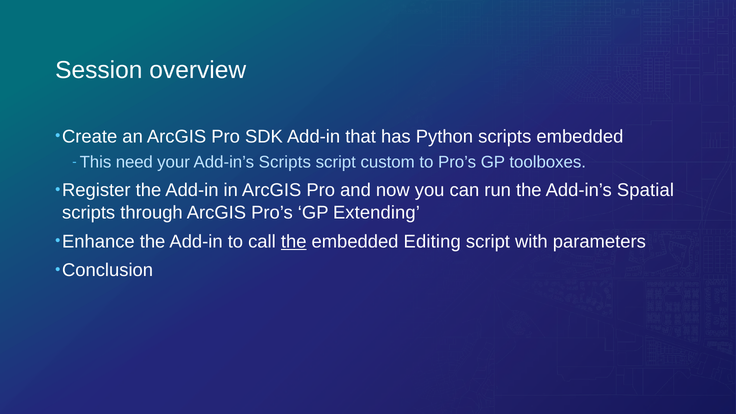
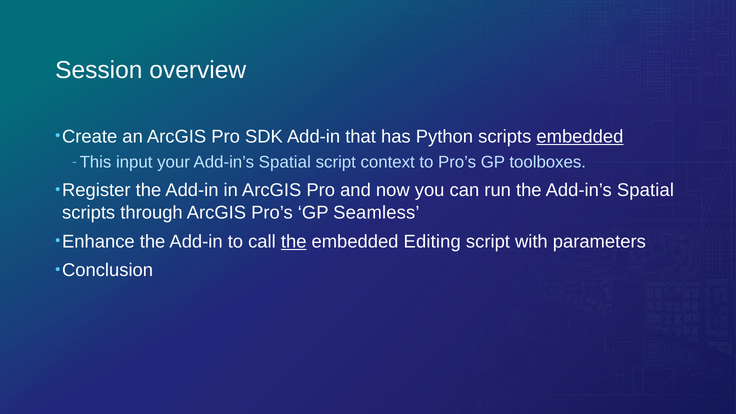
embedded at (580, 137) underline: none -> present
need: need -> input
your Add-in’s Scripts: Scripts -> Spatial
custom: custom -> context
Extending: Extending -> Seamless
